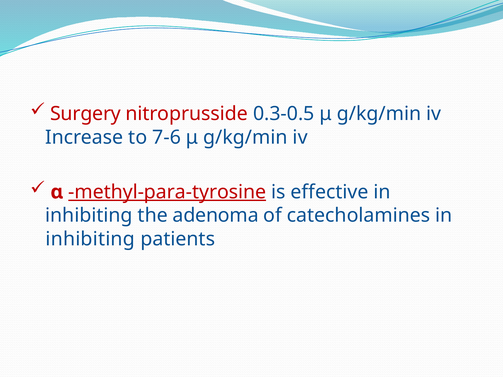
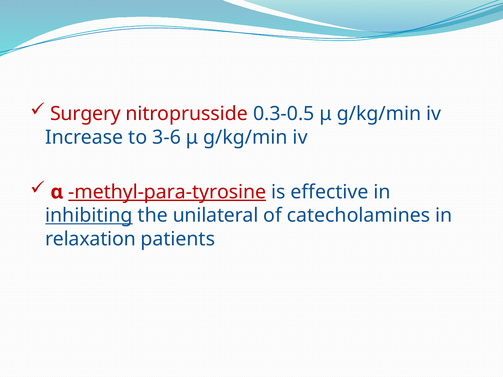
7-6: 7-6 -> 3-6
inhibiting at (89, 216) underline: none -> present
adenoma: adenoma -> unilateral
inhibiting at (90, 239): inhibiting -> relaxation
